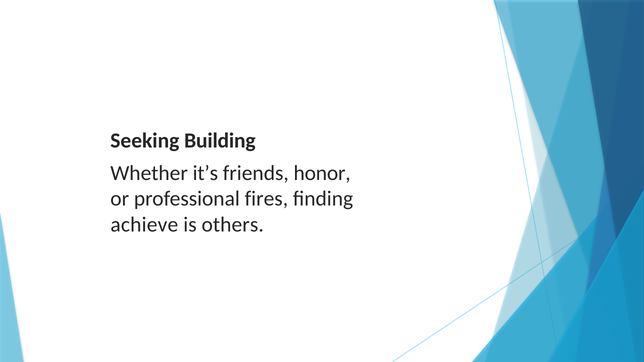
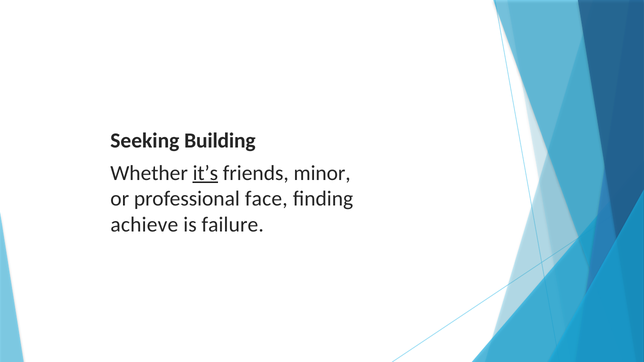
it’s underline: none -> present
honor: honor -> minor
fires: fires -> face
others: others -> failure
